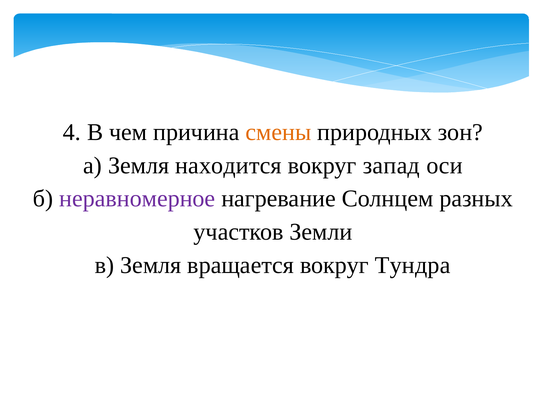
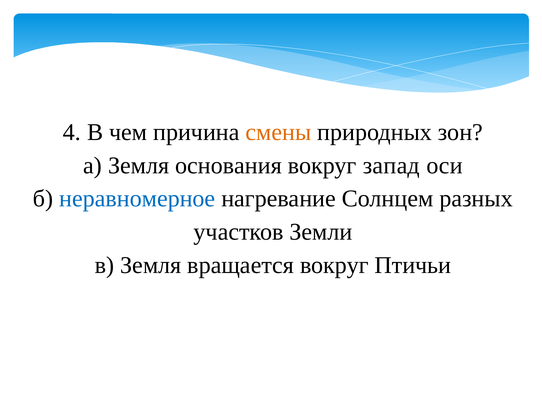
находится: находится -> основания
неравномерное colour: purple -> blue
Тундра: Тундра -> Птичьи
